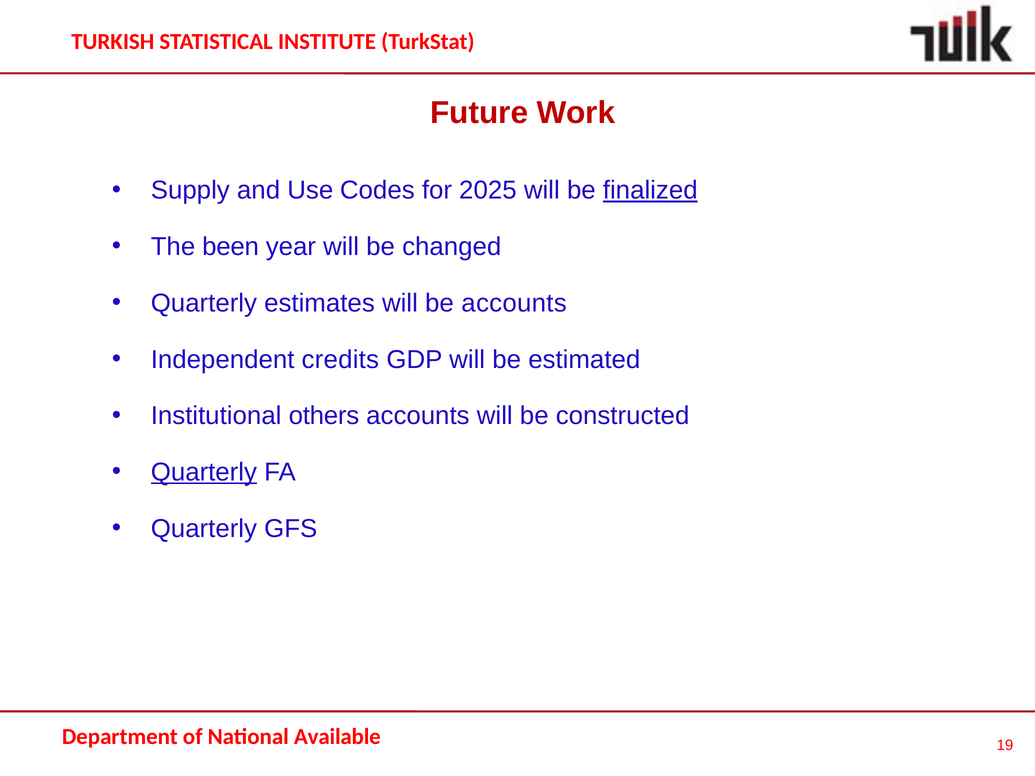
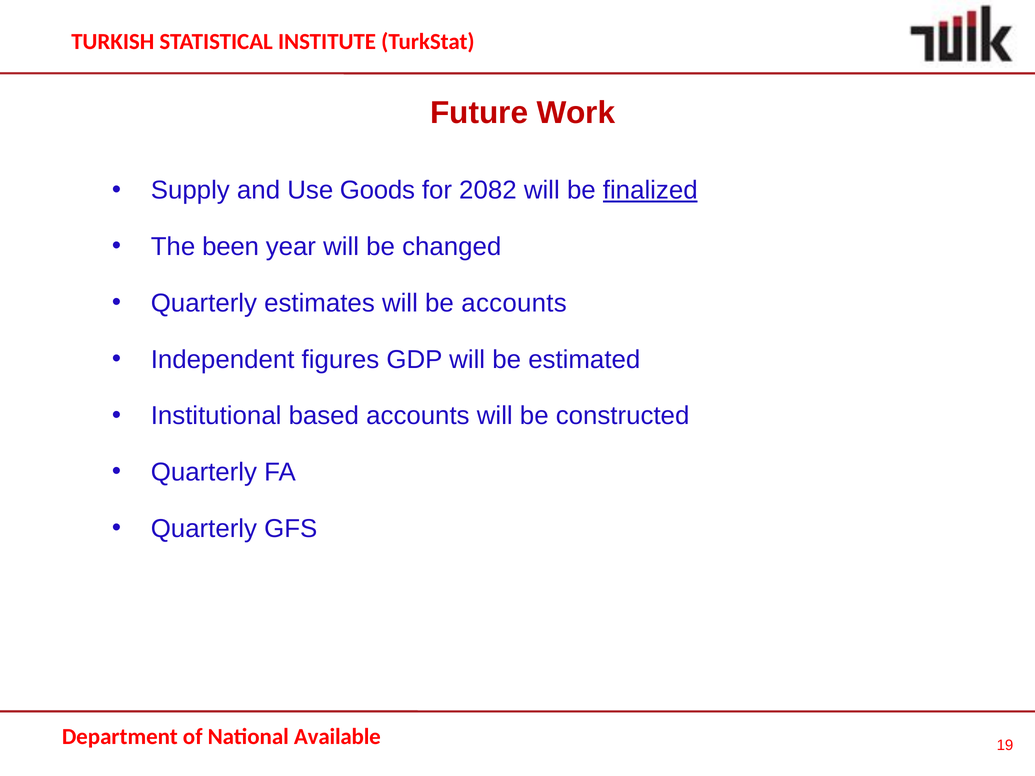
Codes: Codes -> Goods
2025: 2025 -> 2082
credits: credits -> figures
others: others -> based
Quarterly at (204, 472) underline: present -> none
